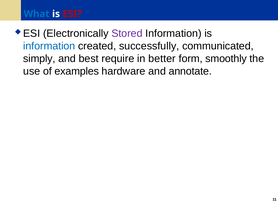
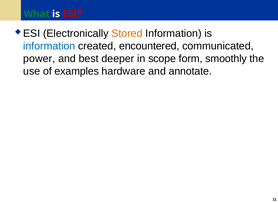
What colour: blue -> green
Stored colour: purple -> orange
successfully: successfully -> encountered
simply: simply -> power
require: require -> deeper
better: better -> scope
